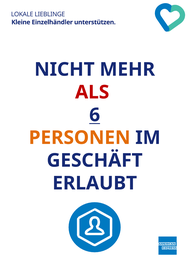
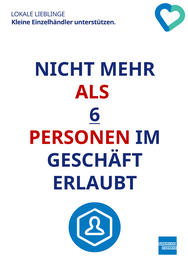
PERSONEN colour: orange -> red
